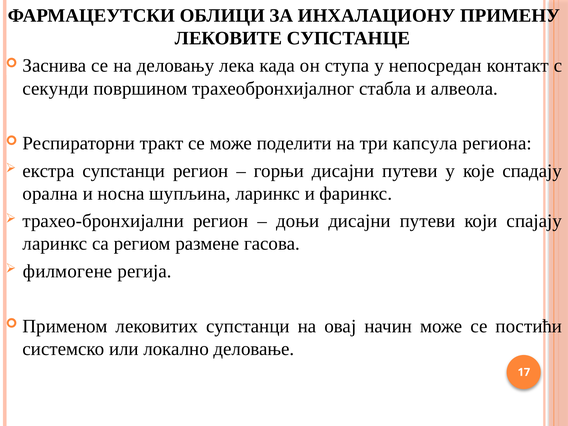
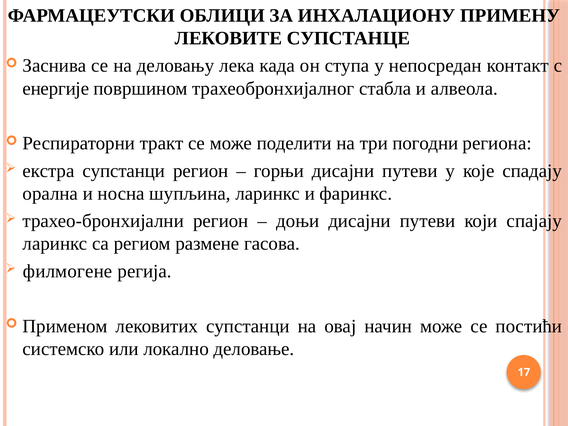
секунди: секунди -> енергије
капсула: капсула -> погодни
